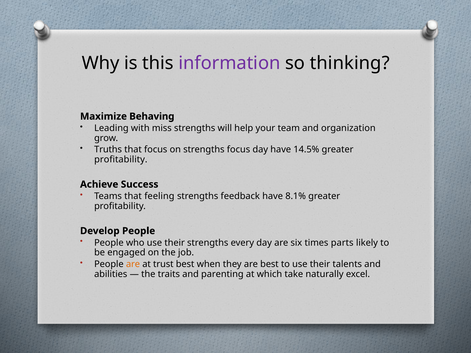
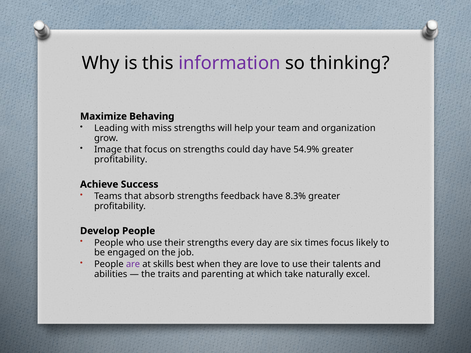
Truths: Truths -> Image
strengths focus: focus -> could
14.5%: 14.5% -> 54.9%
feeling: feeling -> absorb
8.1%: 8.1% -> 8.3%
times parts: parts -> focus
are at (133, 264) colour: orange -> purple
trust: trust -> skills
are best: best -> love
